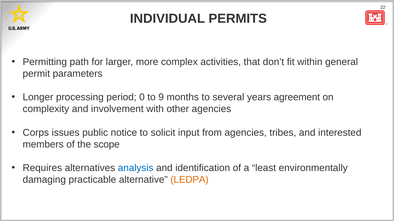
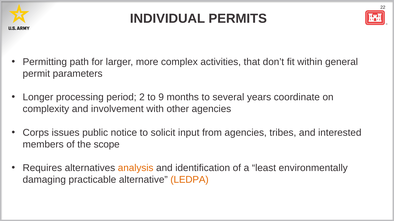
0: 0 -> 2
agreement: agreement -> coordinate
analysis colour: blue -> orange
